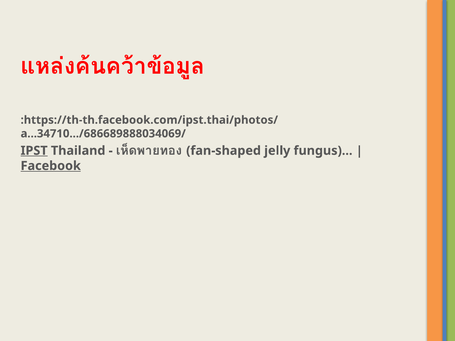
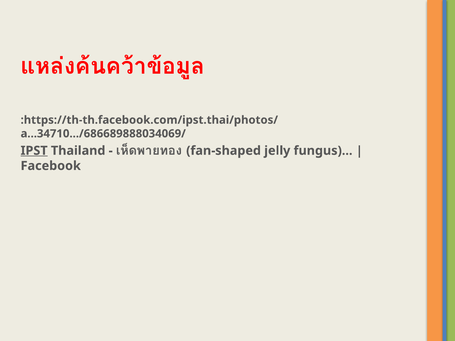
Facebook underline: present -> none
